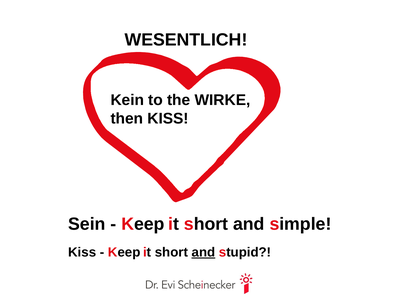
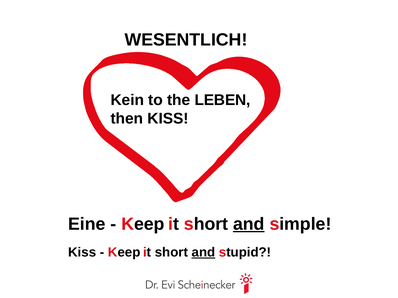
WIRKE: WIRKE -> LEBEN
Sein: Sein -> Eine
and at (249, 224) underline: none -> present
